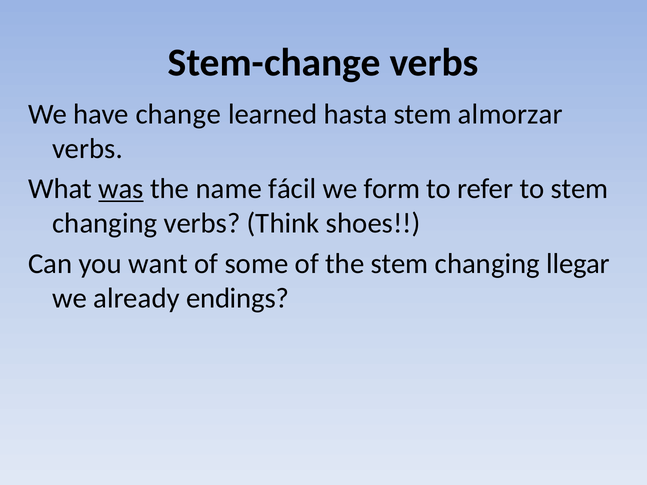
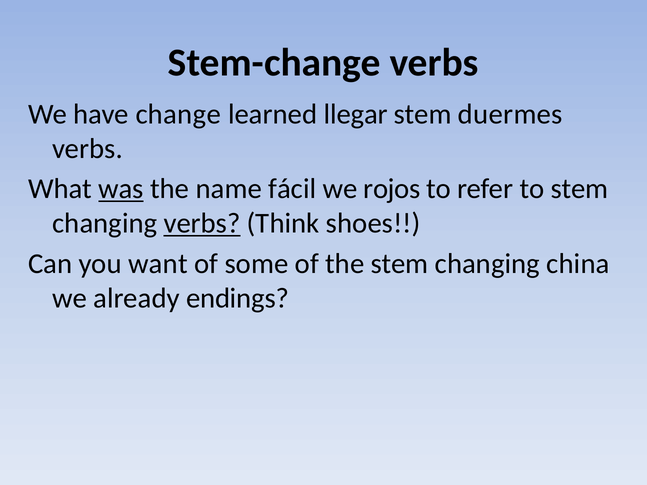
hasta: hasta -> llegar
almorzar: almorzar -> duermes
form: form -> rojos
verbs at (202, 223) underline: none -> present
llegar: llegar -> china
